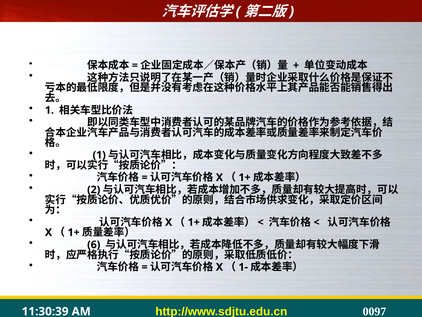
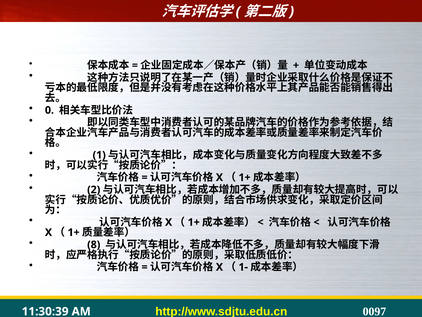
1 at (49, 110): 1 -> 0
6: 6 -> 8
